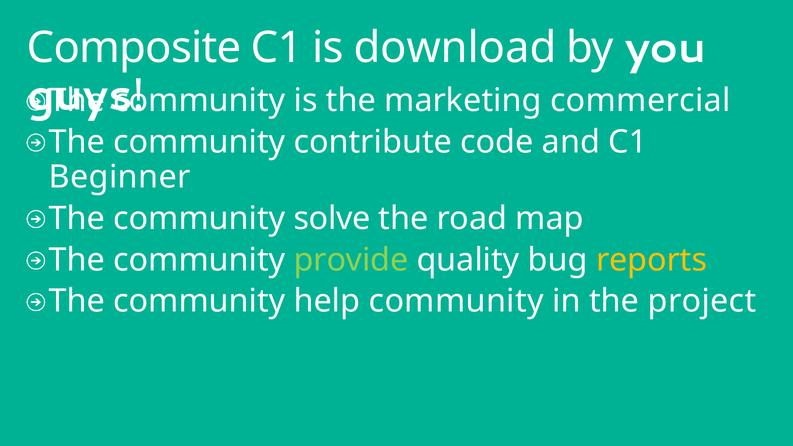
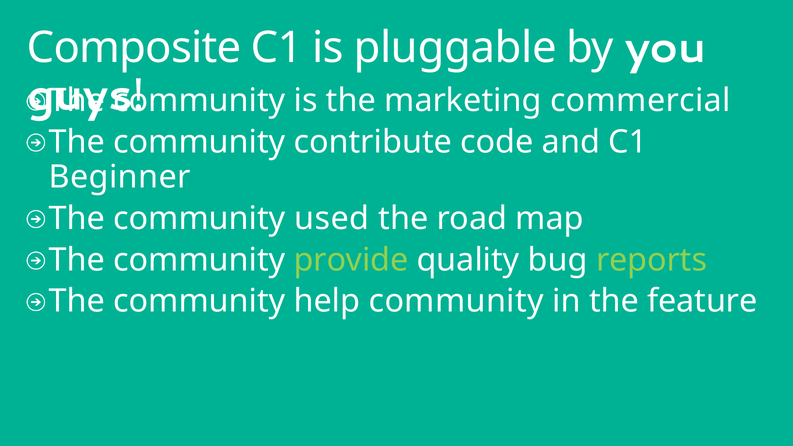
download: download -> pluggable
solve: solve -> used
reports colour: yellow -> light green
project: project -> feature
